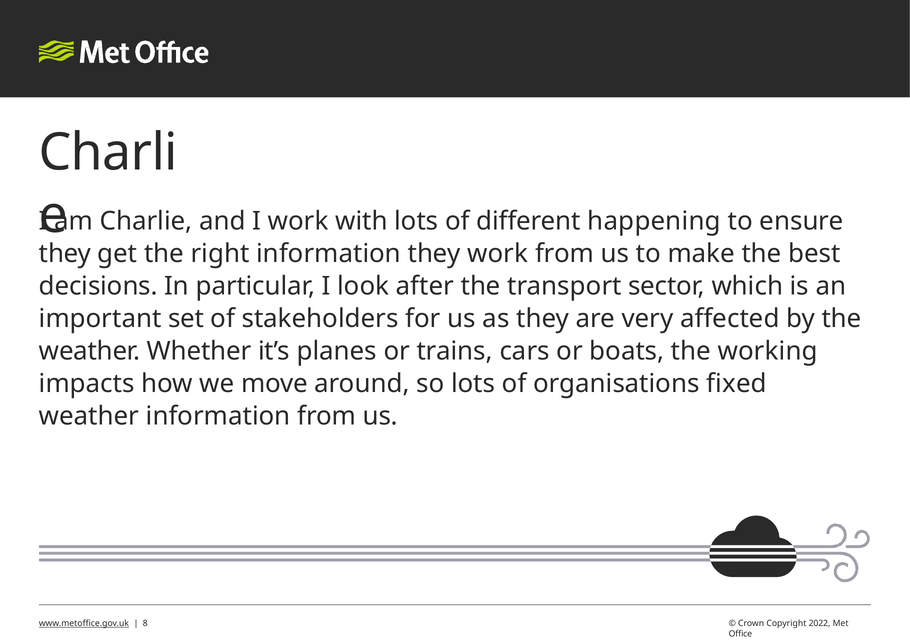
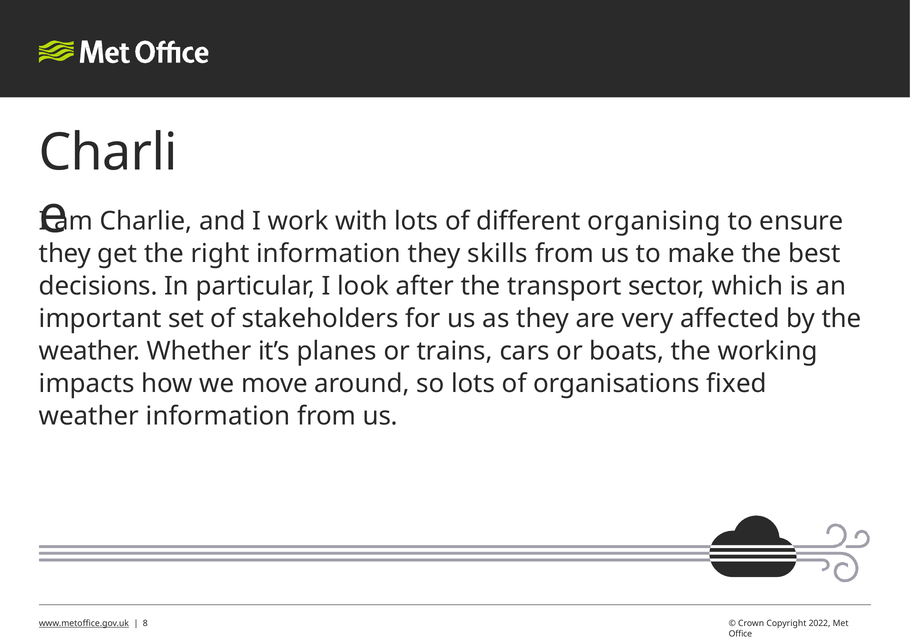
happening: happening -> organising
they work: work -> skills
